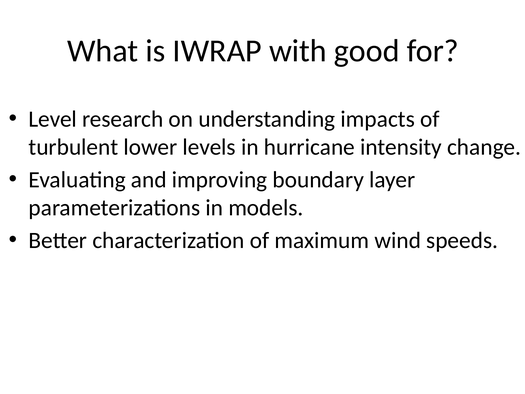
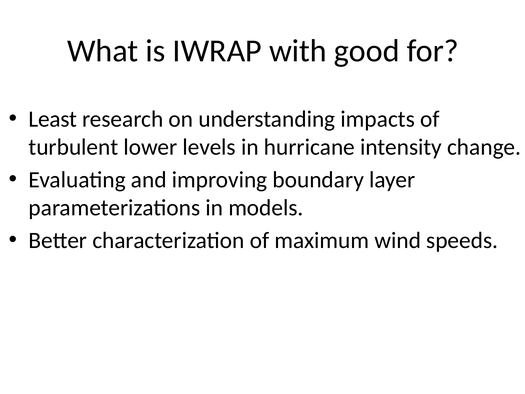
Level: Level -> Least
